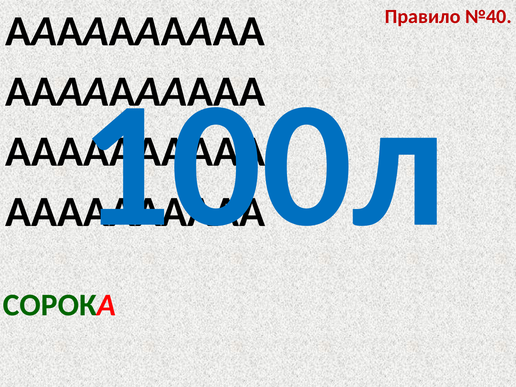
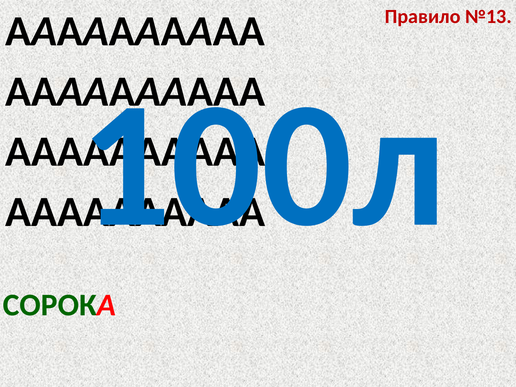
№40: №40 -> №13
